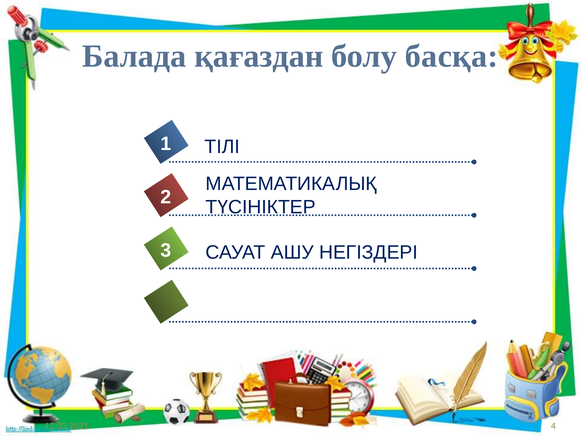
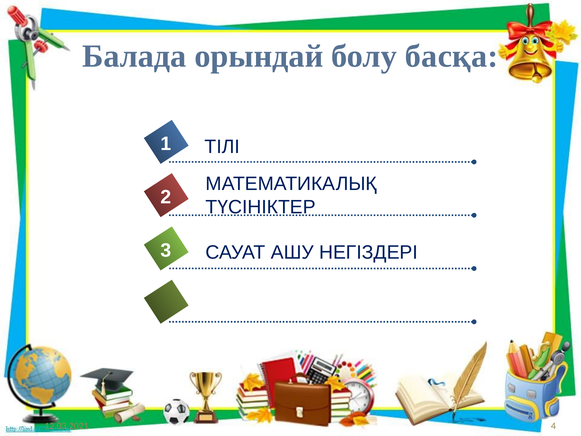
қағаздан: қағаздан -> орындай
